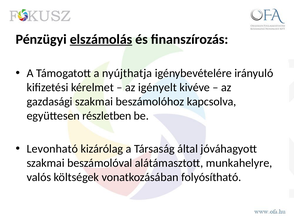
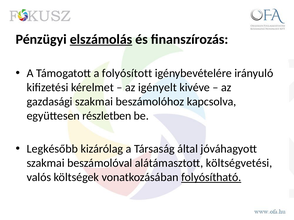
nyújthatja: nyújthatja -> folyósított
Levonható: Levonható -> Legkésőbb
munkahelyre: munkahelyre -> költségvetési
folyósítható underline: none -> present
